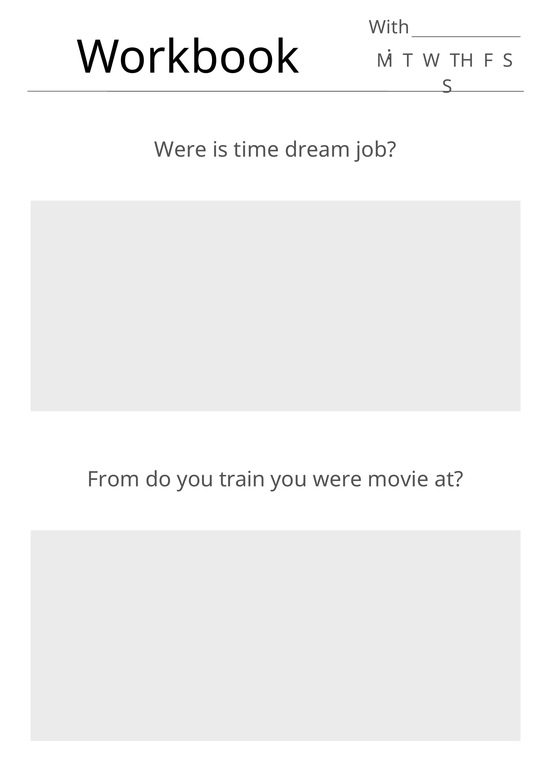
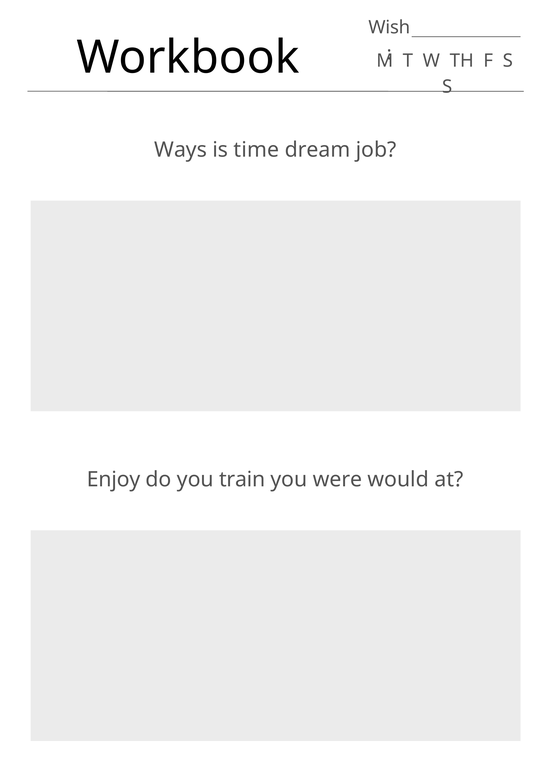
With: With -> Wish
Were at (181, 150): Were -> Ways
From: From -> Enjoy
movie: movie -> would
